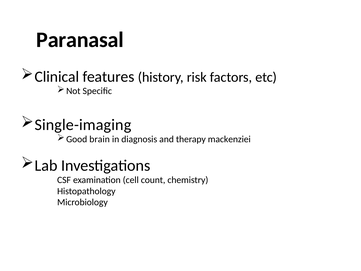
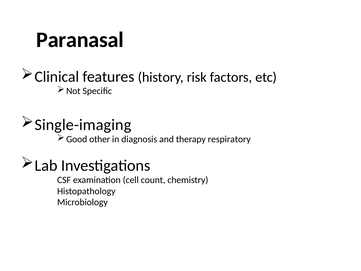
brain: brain -> other
mackenziei: mackenziei -> respiratory
